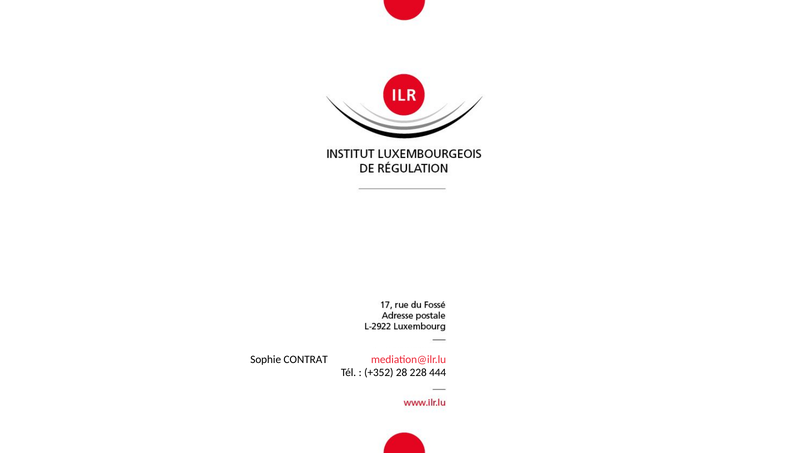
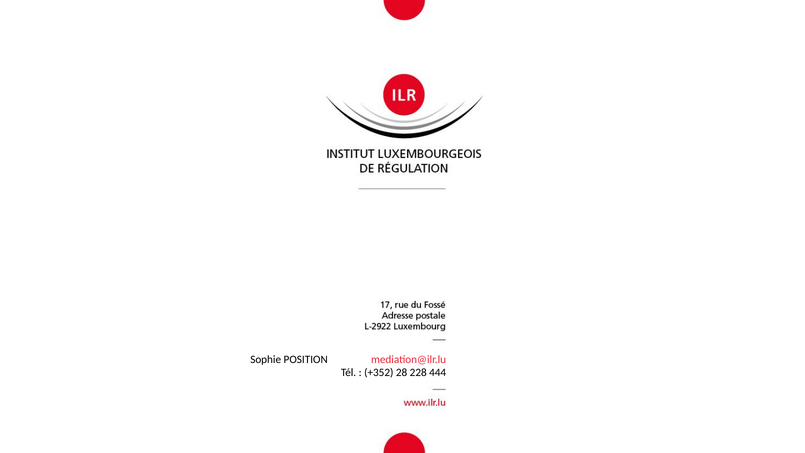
CONTRAT: CONTRAT -> POSITION
